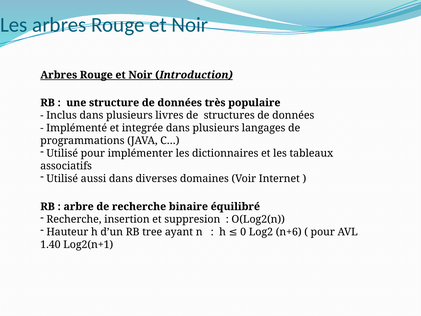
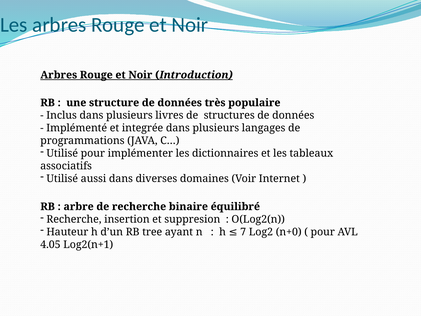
0: 0 -> 7
n+6: n+6 -> n+0
1.40: 1.40 -> 4.05
